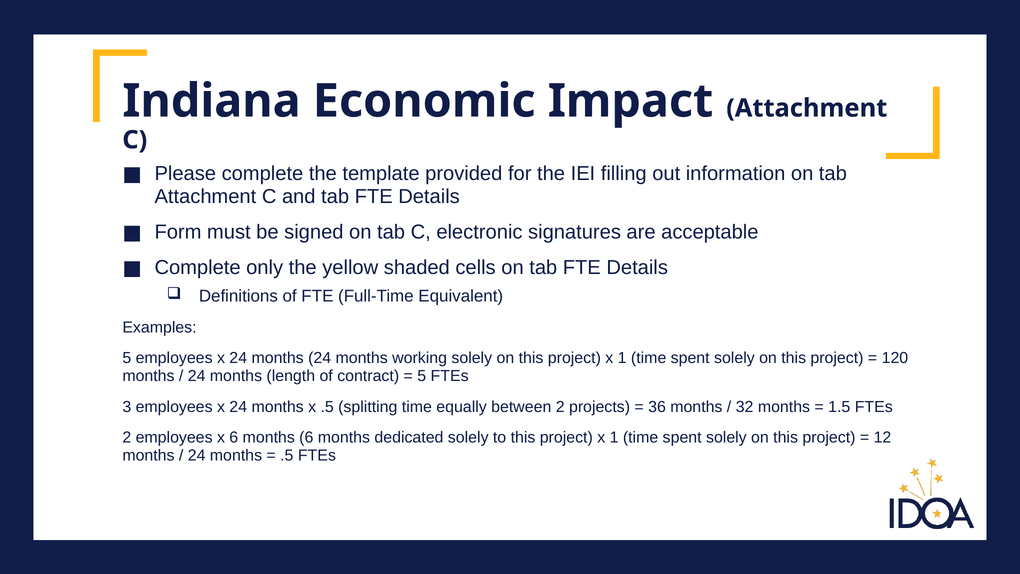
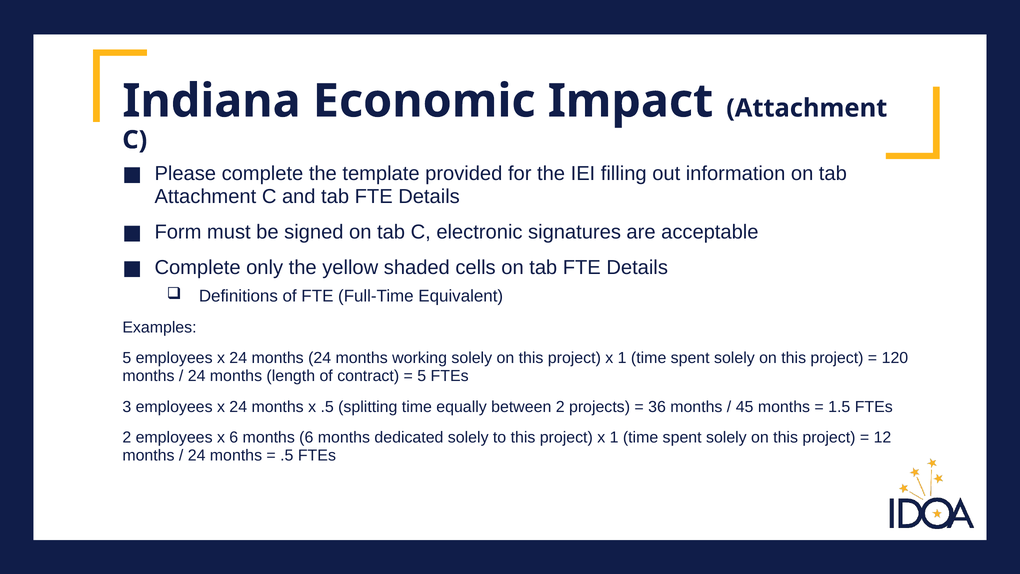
32: 32 -> 45
